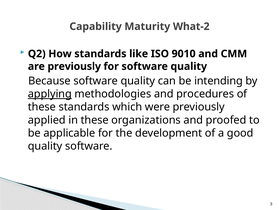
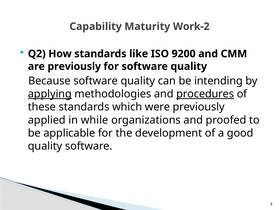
What-2: What-2 -> Work-2
9010: 9010 -> 9200
procedures underline: none -> present
in these: these -> while
